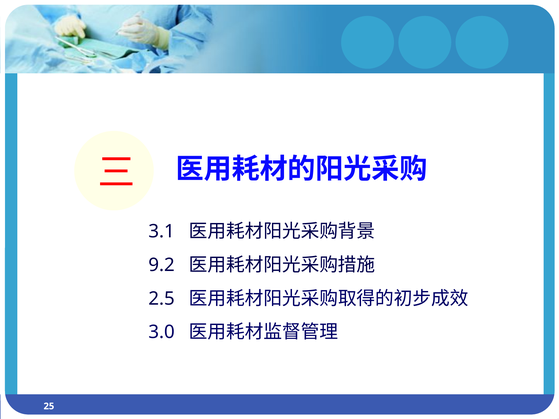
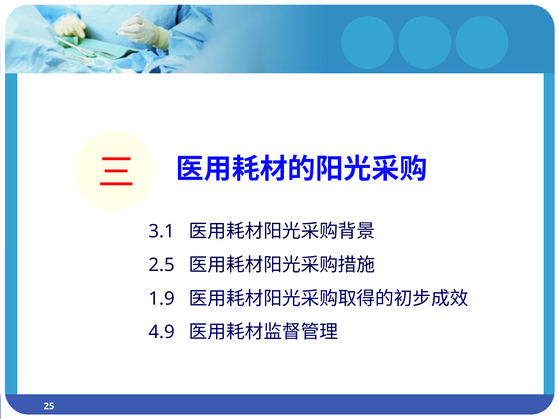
9.2: 9.2 -> 2.5
2.5: 2.5 -> 1.9
3.0: 3.0 -> 4.9
